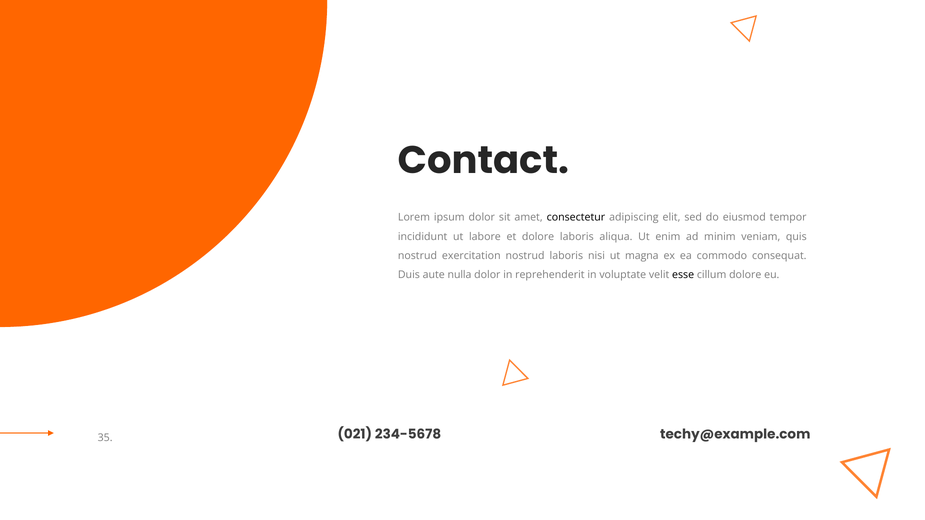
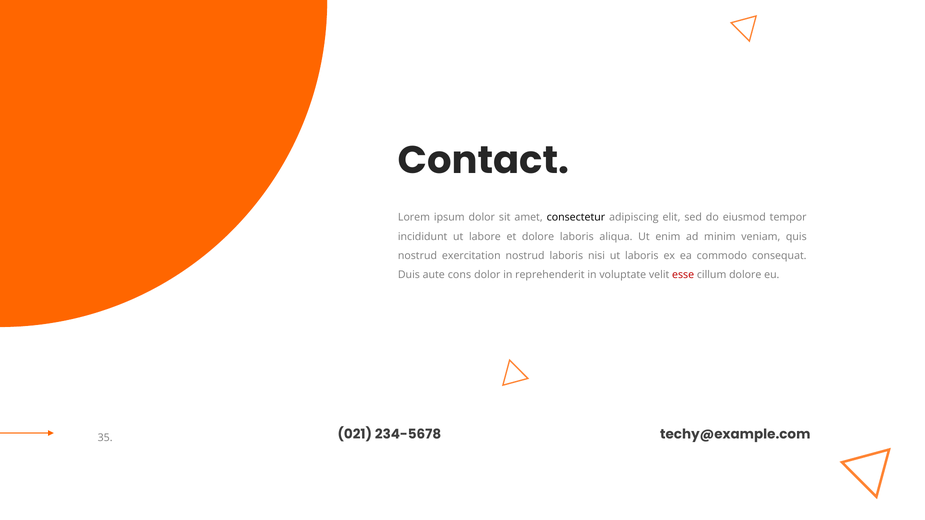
ut magna: magna -> laboris
nulla: nulla -> cons
esse colour: black -> red
